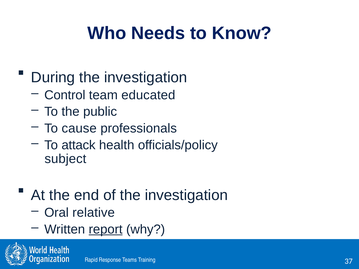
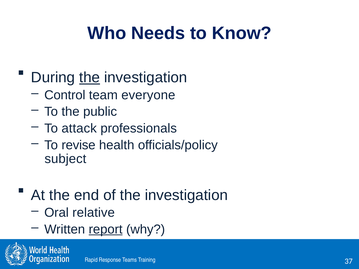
the at (90, 78) underline: none -> present
educated: educated -> everyone
cause: cause -> attack
attack: attack -> revise
